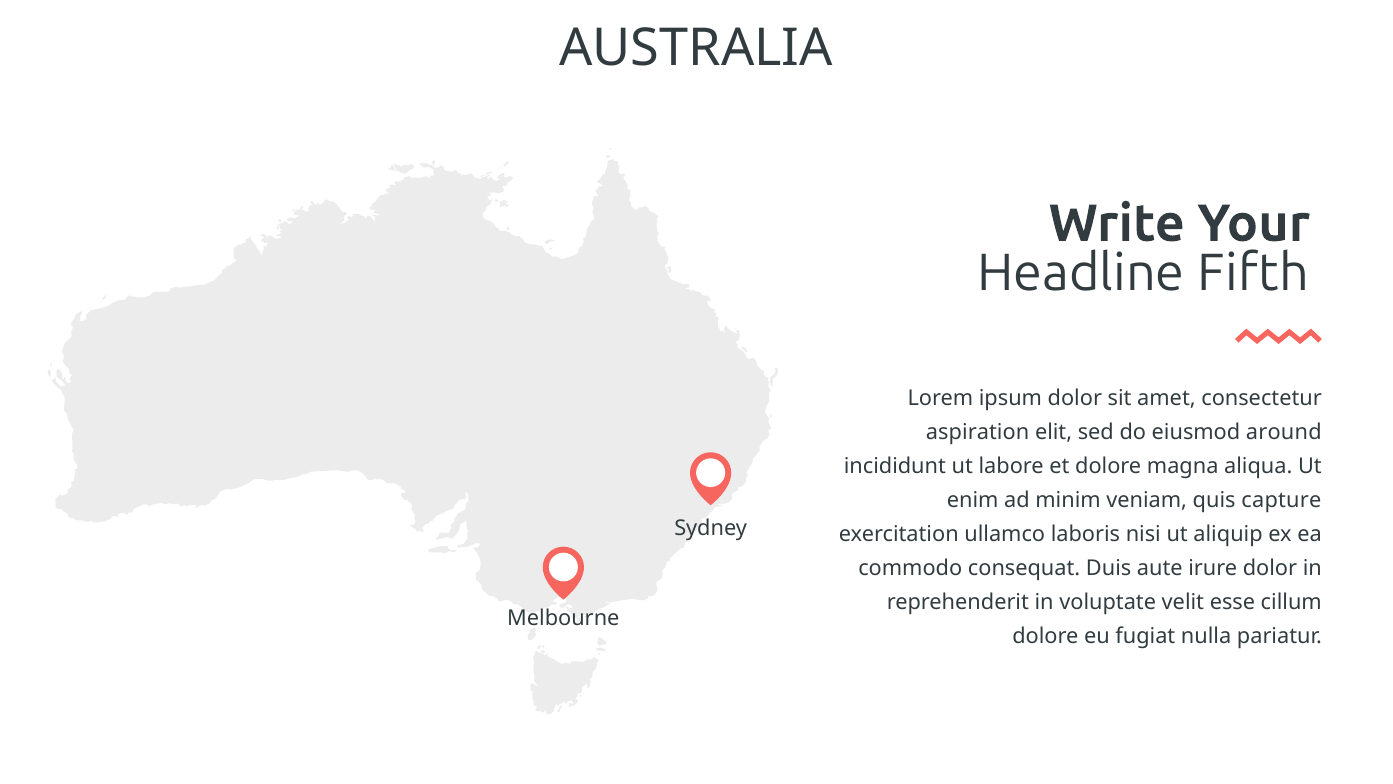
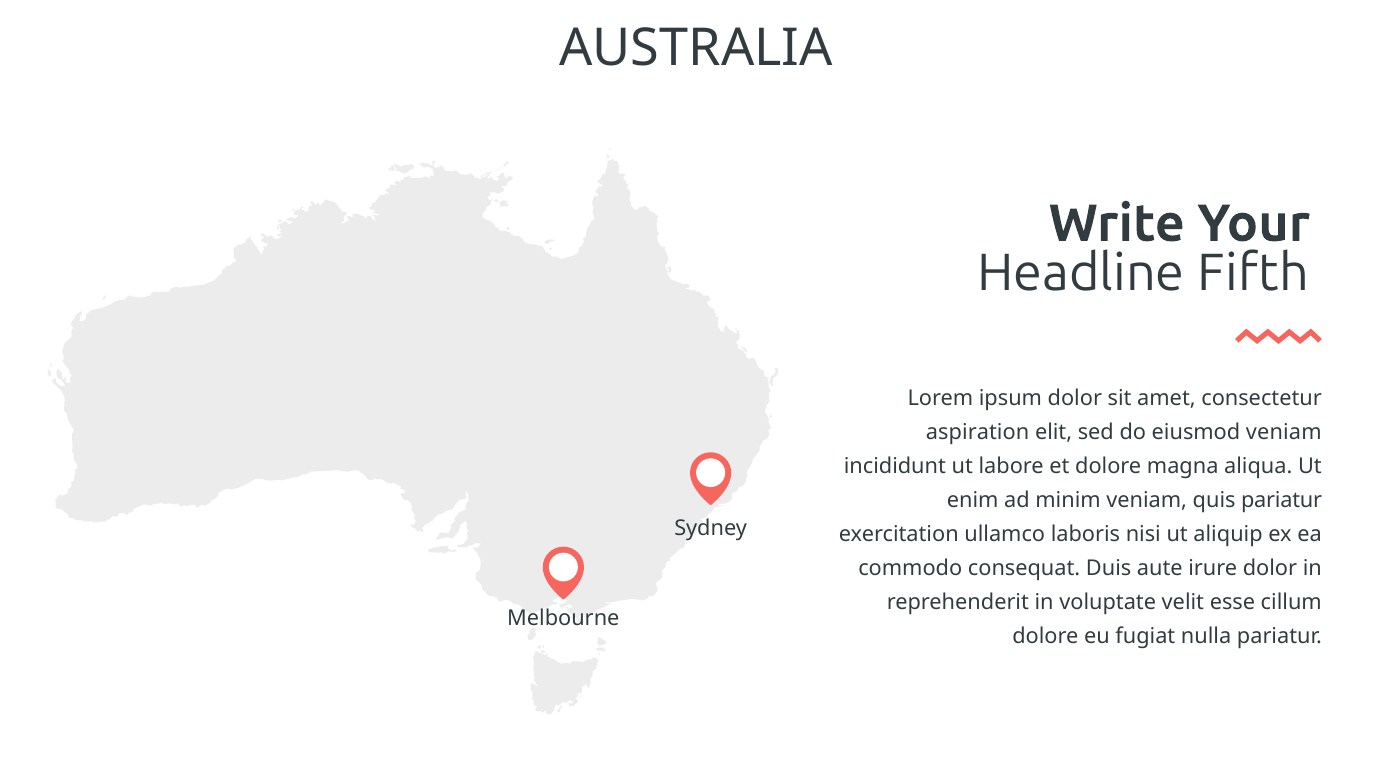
eiusmod around: around -> veniam
quis capture: capture -> pariatur
